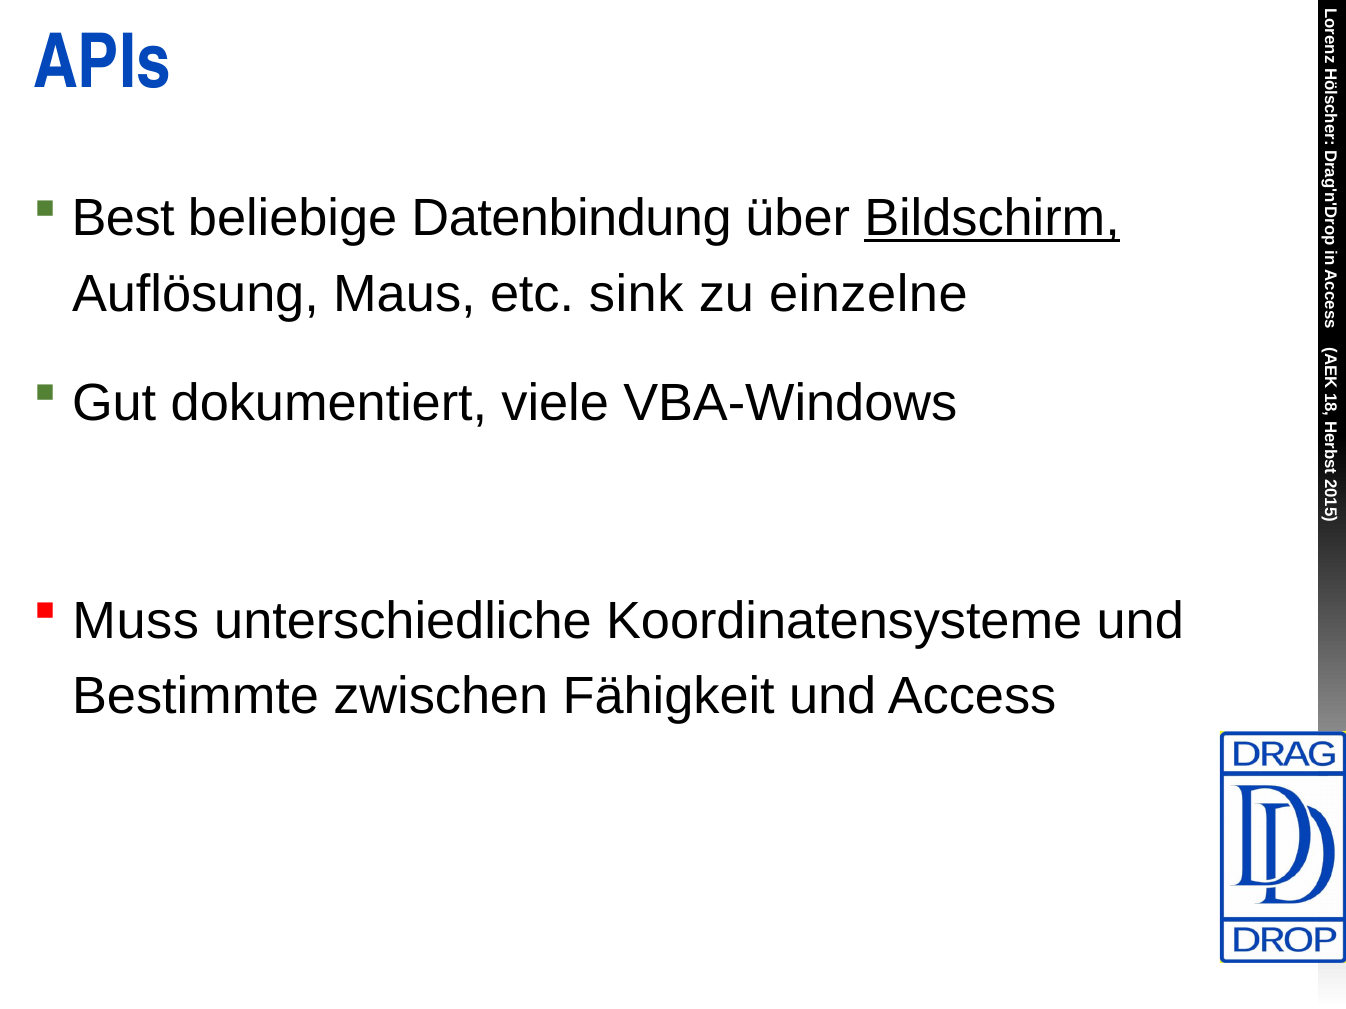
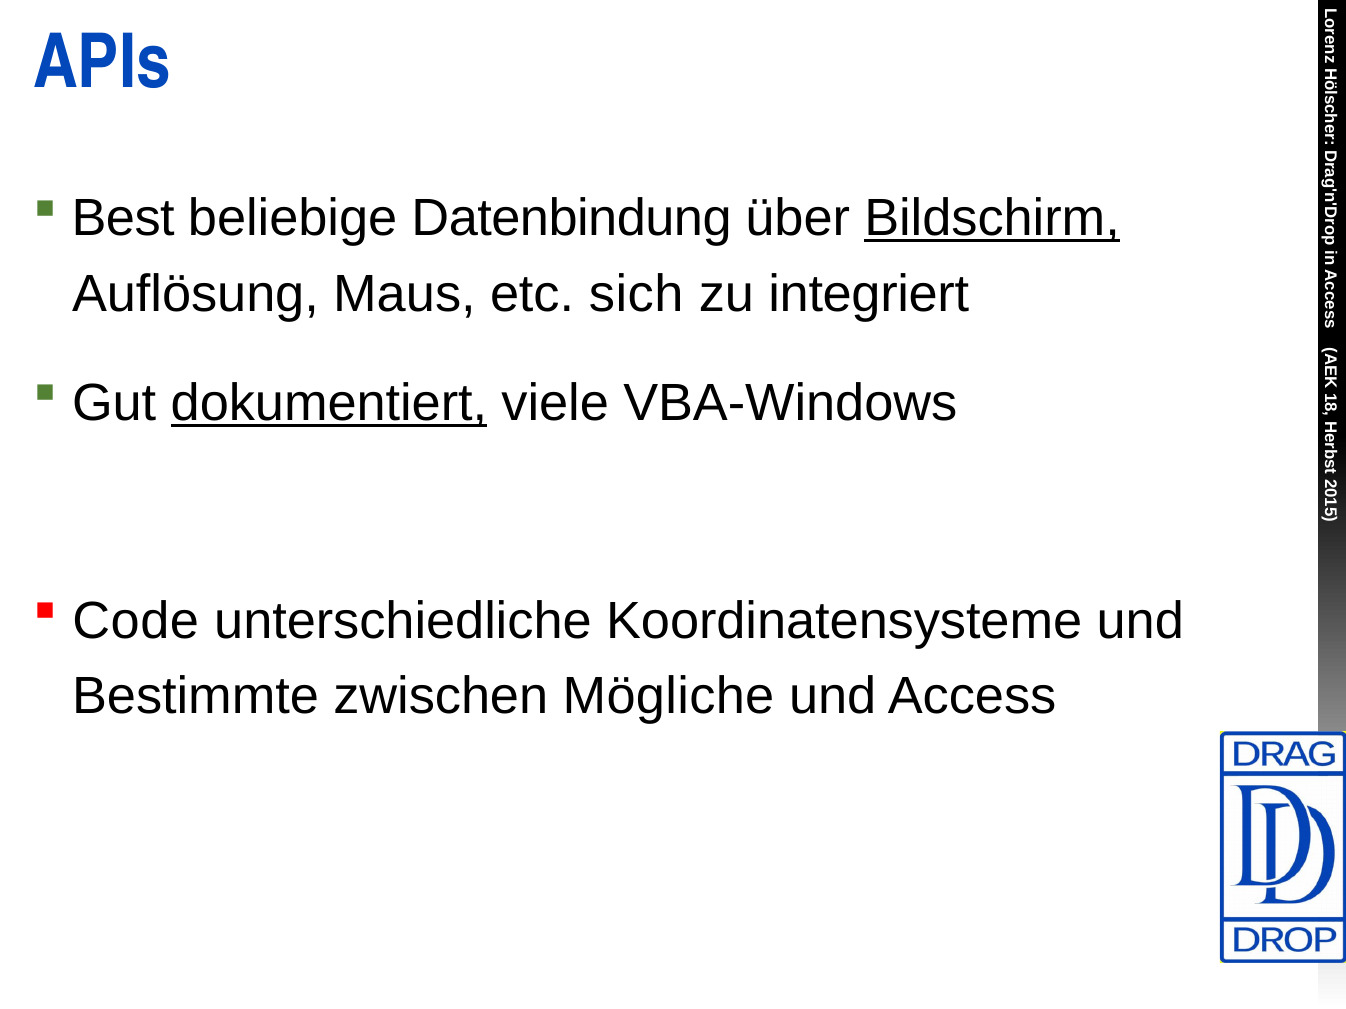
sink: sink -> sich
einzelne: einzelne -> integriert
dokumentiert underline: none -> present
Muss: Muss -> Code
Fähigkeit: Fähigkeit -> Mögliche
